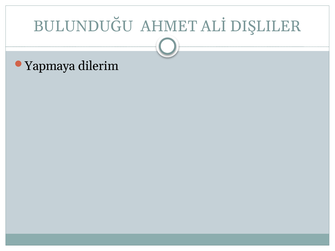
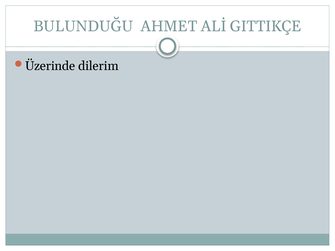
DIŞLILER: DIŞLILER -> GITTIKÇE
Yapmaya: Yapmaya -> Üzerinde
